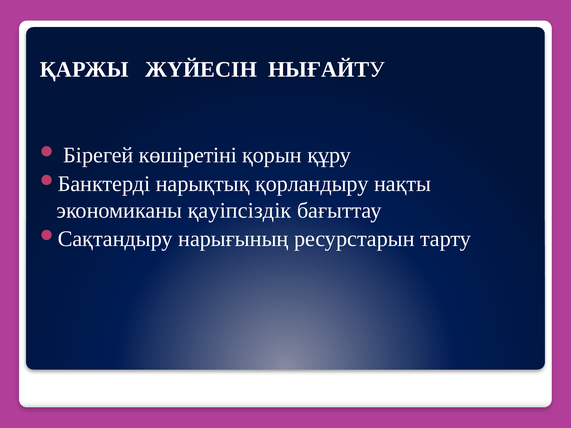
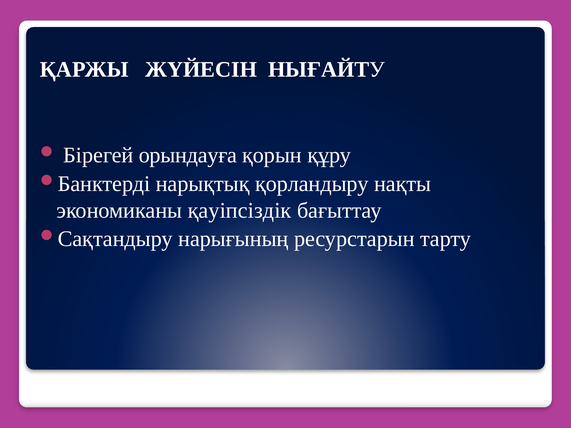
көшіретіні: көшіретіні -> орындауға
